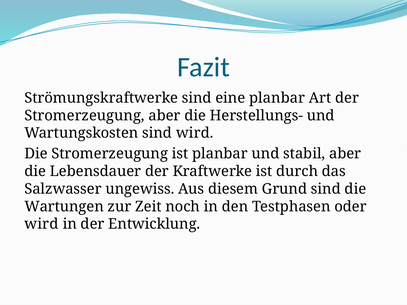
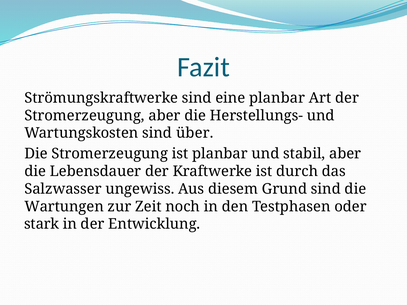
sind wird: wird -> über
wird at (42, 224): wird -> stark
